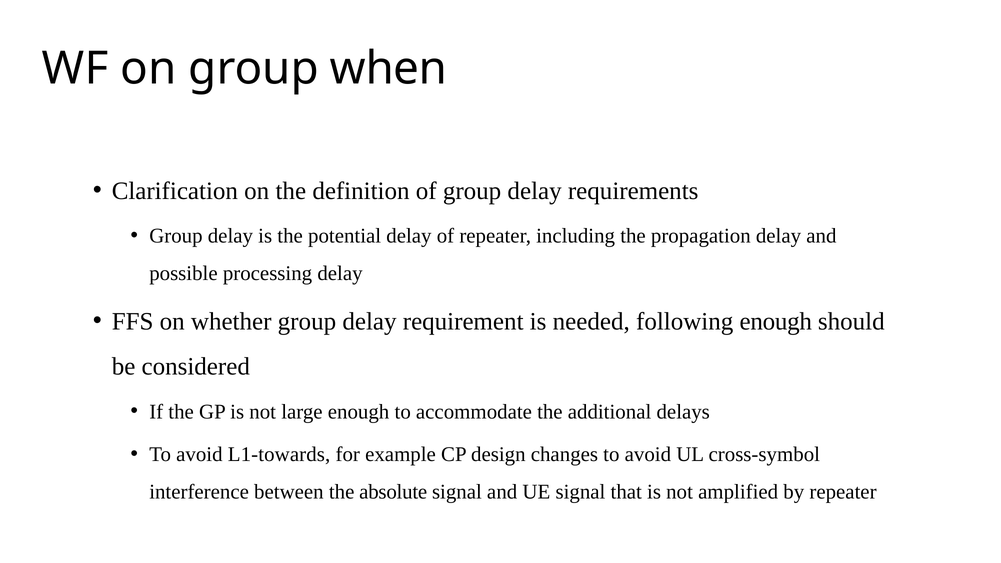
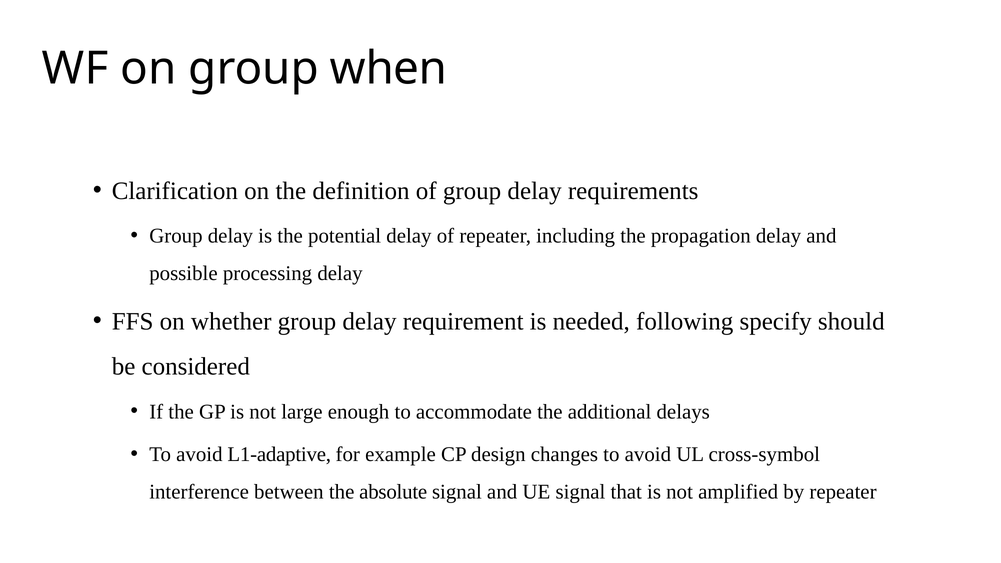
following enough: enough -> specify
L1-towards: L1-towards -> L1-adaptive
